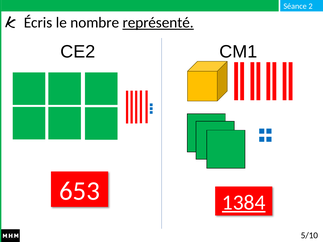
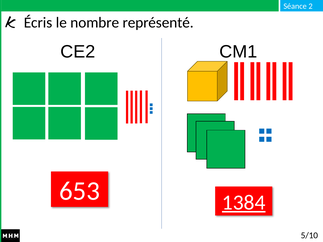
représenté underline: present -> none
